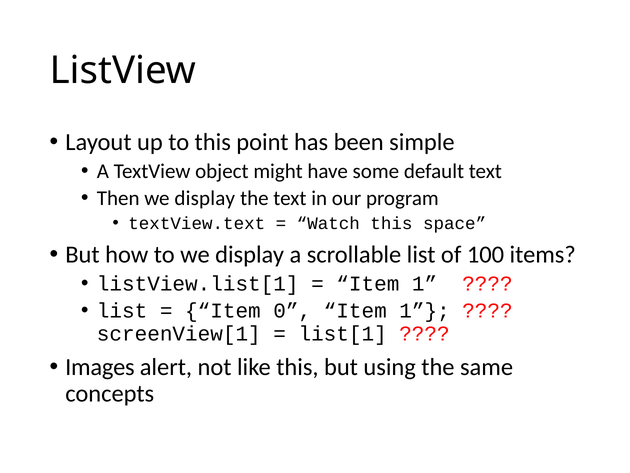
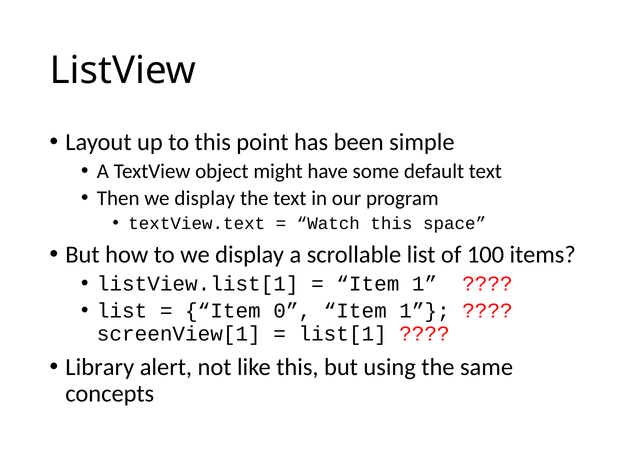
Images: Images -> Library
